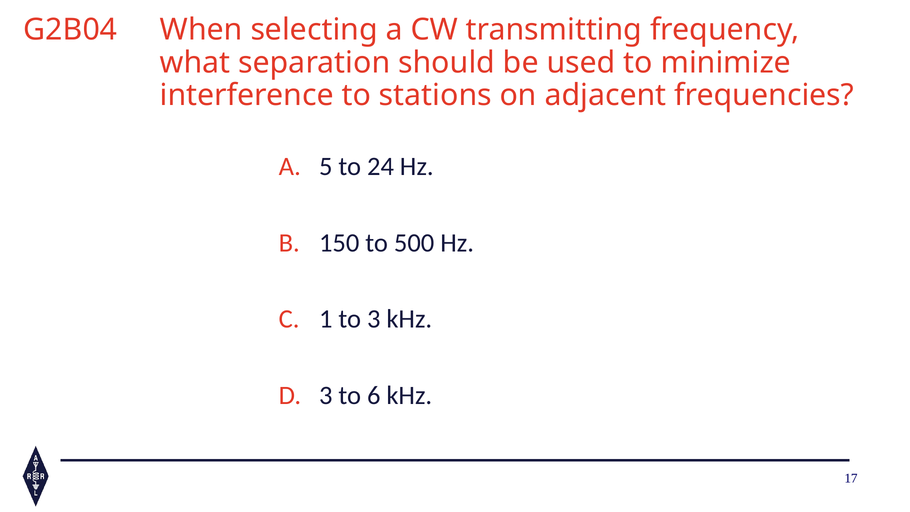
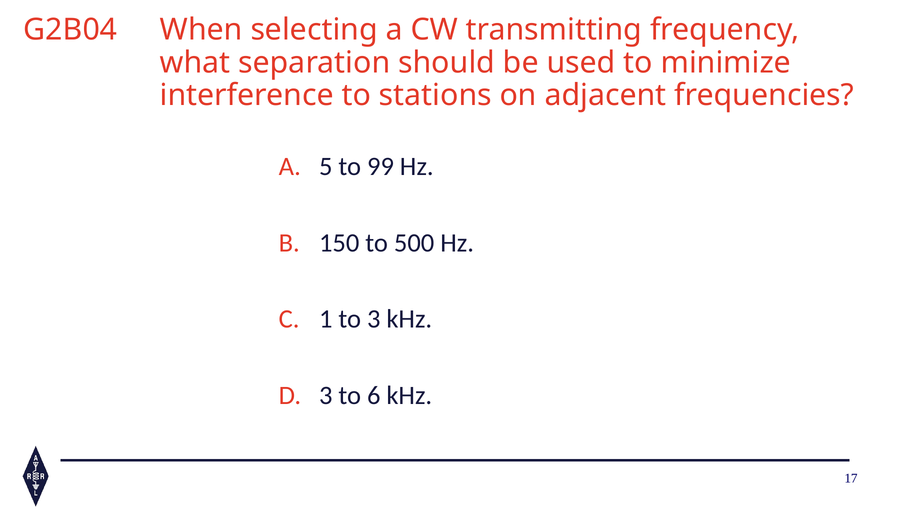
24: 24 -> 99
